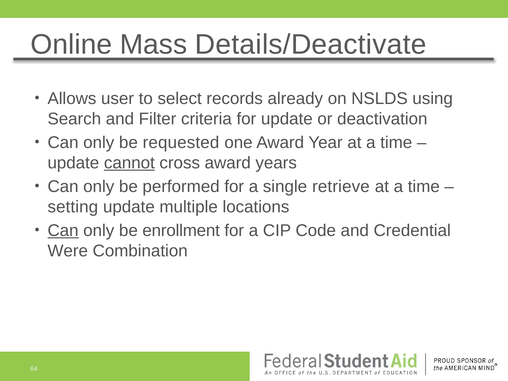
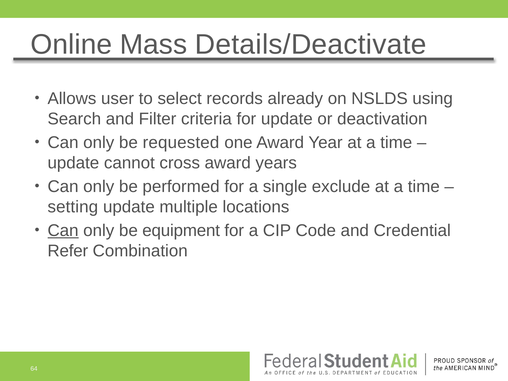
cannot underline: present -> none
retrieve: retrieve -> exclude
enrollment: enrollment -> equipment
Were: Were -> Refer
